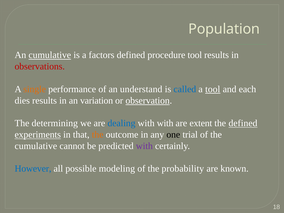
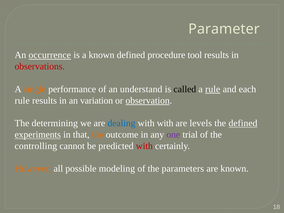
Population: Population -> Parameter
An cumulative: cumulative -> occurrence
a factors: factors -> known
called colour: blue -> black
a tool: tool -> rule
dies at (22, 101): dies -> rule
extent: extent -> levels
one colour: black -> purple
cumulative at (36, 146): cumulative -> controlling
with at (144, 146) colour: purple -> red
However colour: blue -> orange
probability: probability -> parameters
